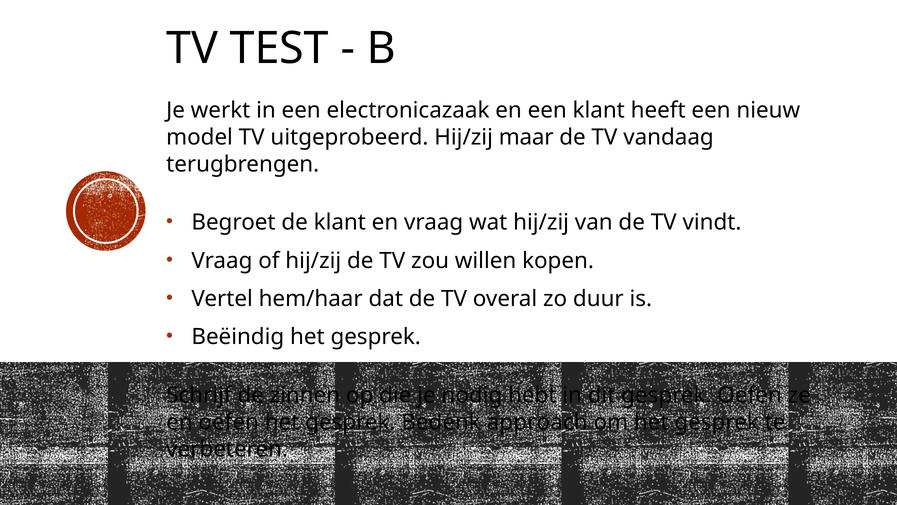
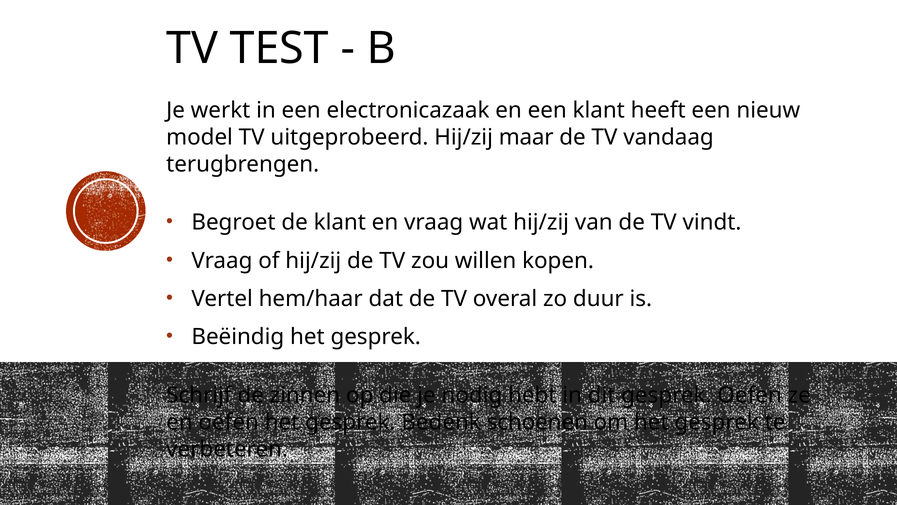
approach: approach -> schoenen
